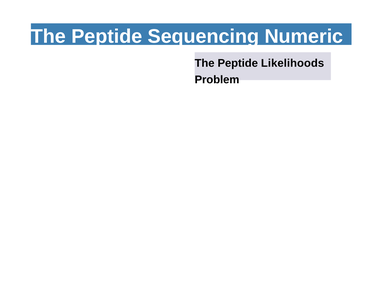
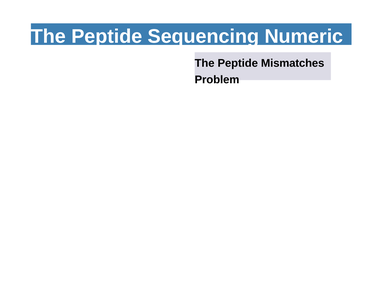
Likelihoods: Likelihoods -> Mismatches
